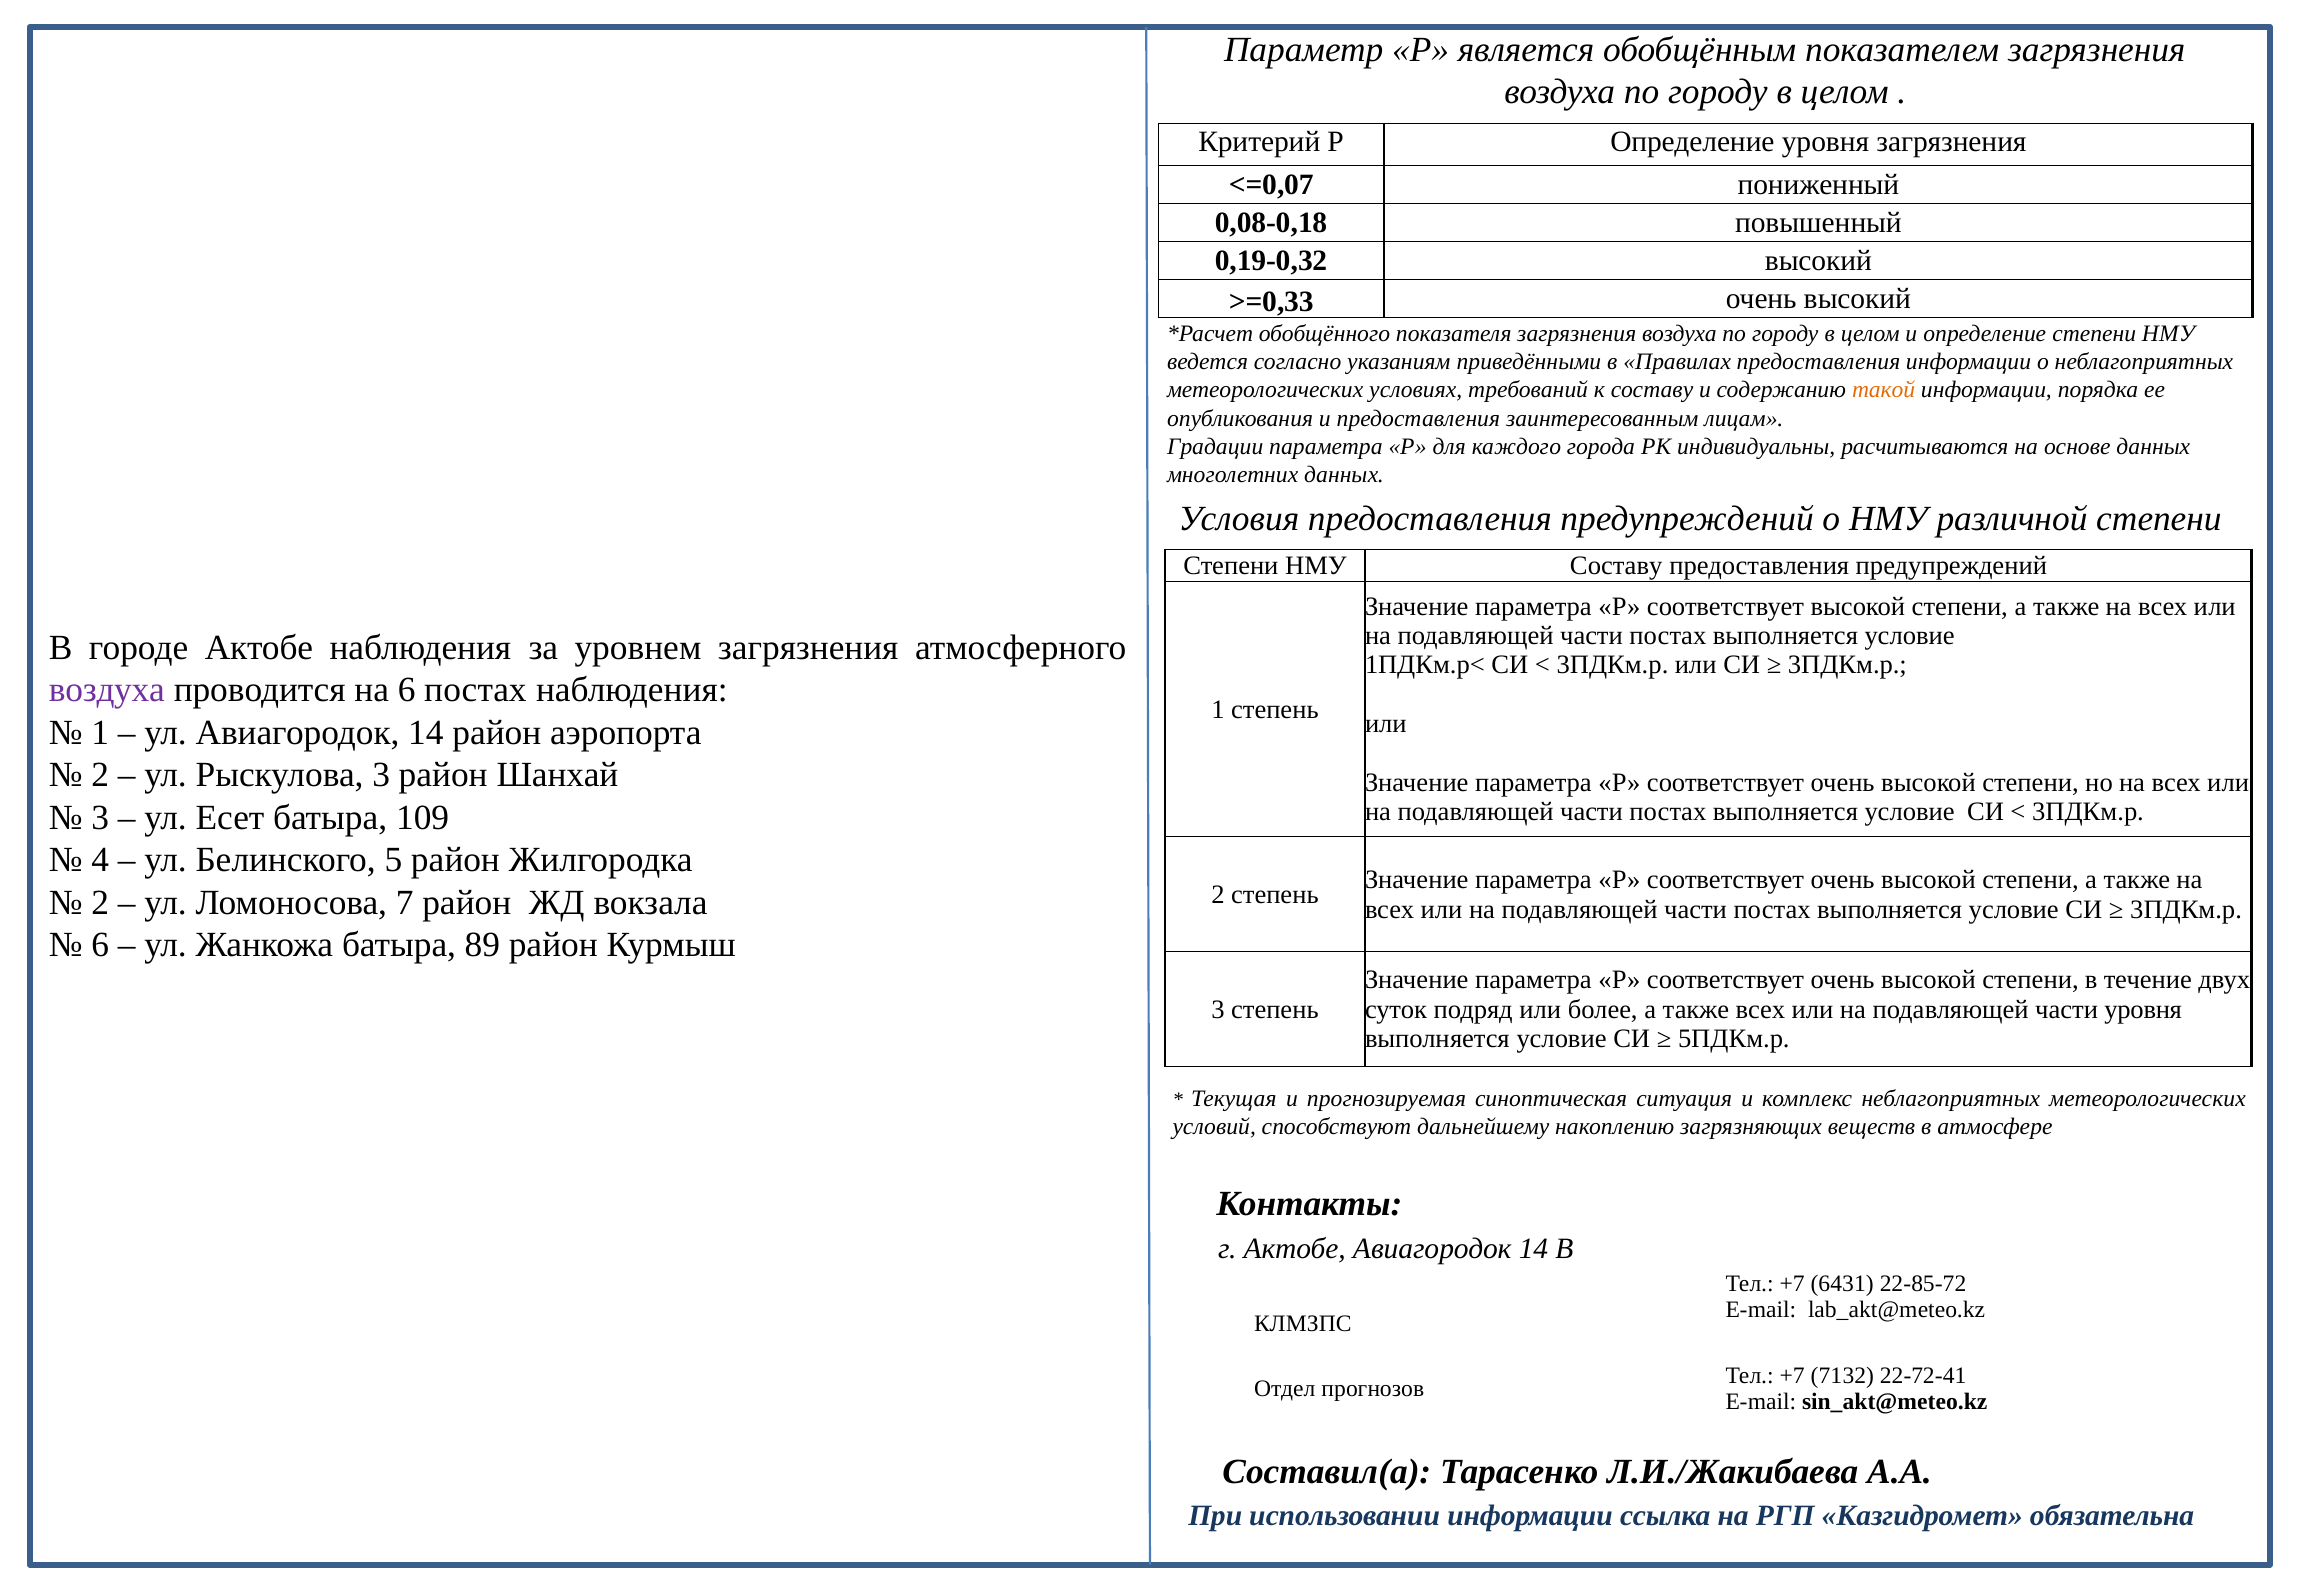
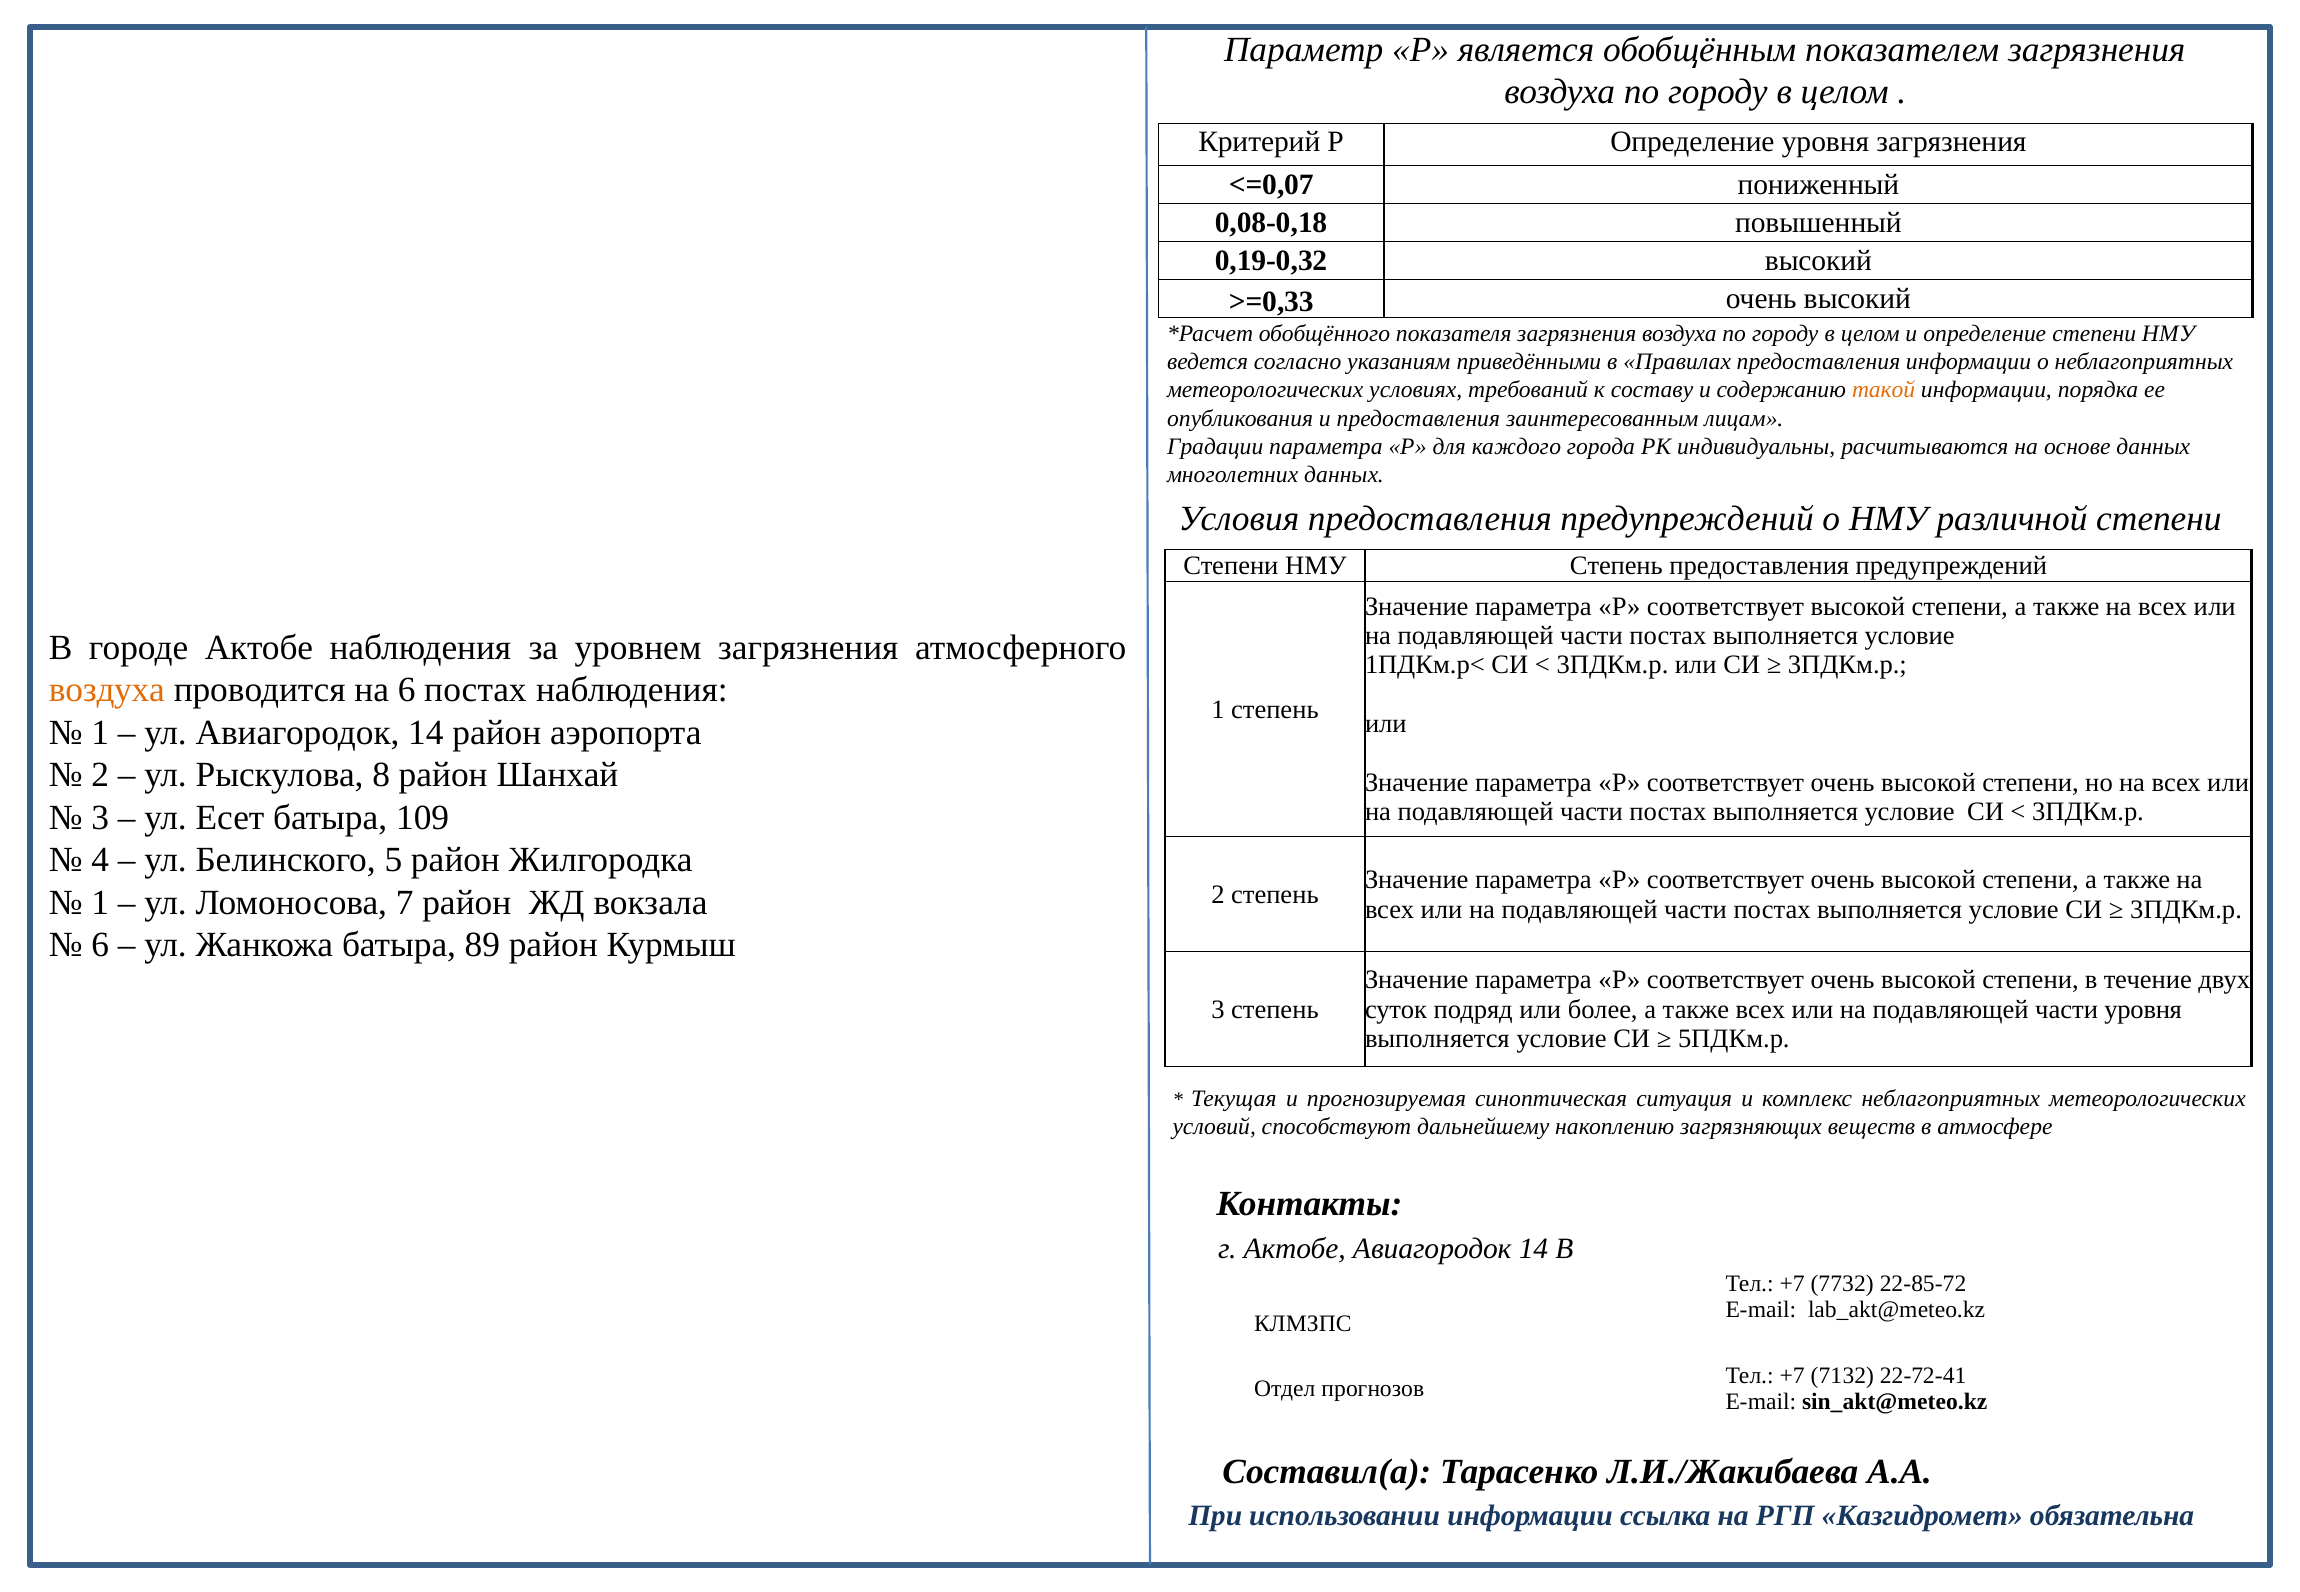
НМУ Составу: Составу -> Степень
воздуха at (107, 690) colour: purple -> orange
Рыскулова 3: 3 -> 8
2 at (100, 903): 2 -> 1
6431: 6431 -> 7732
